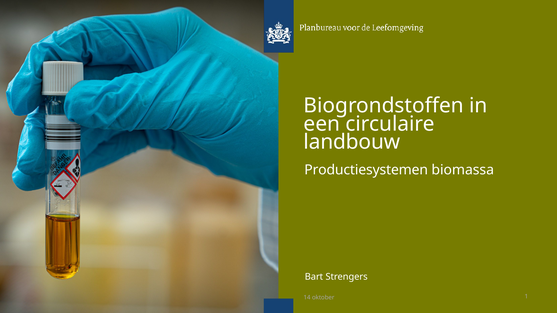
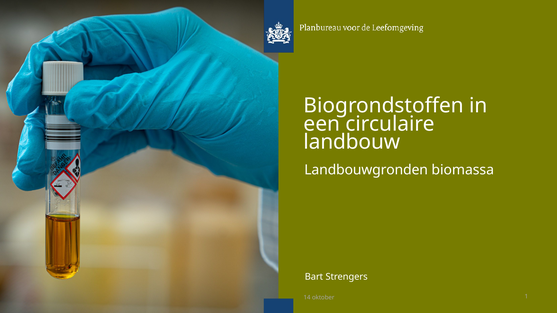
Productiesystemen: Productiesystemen -> Landbouwgronden
